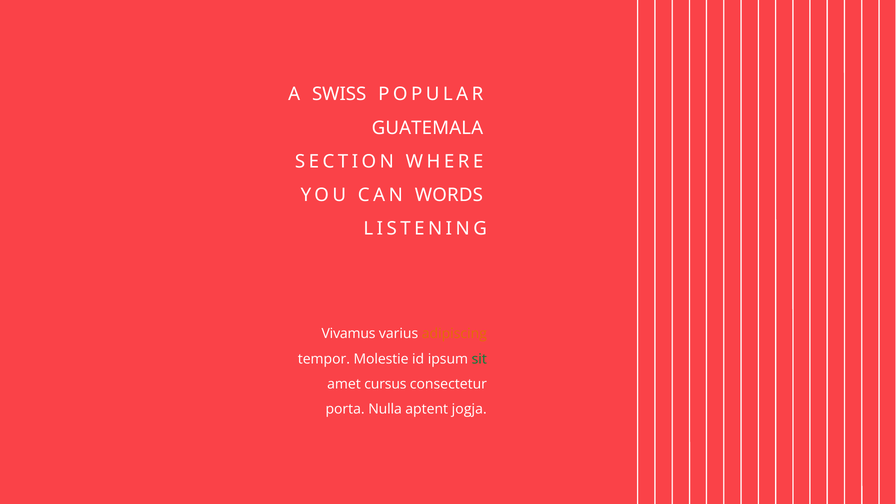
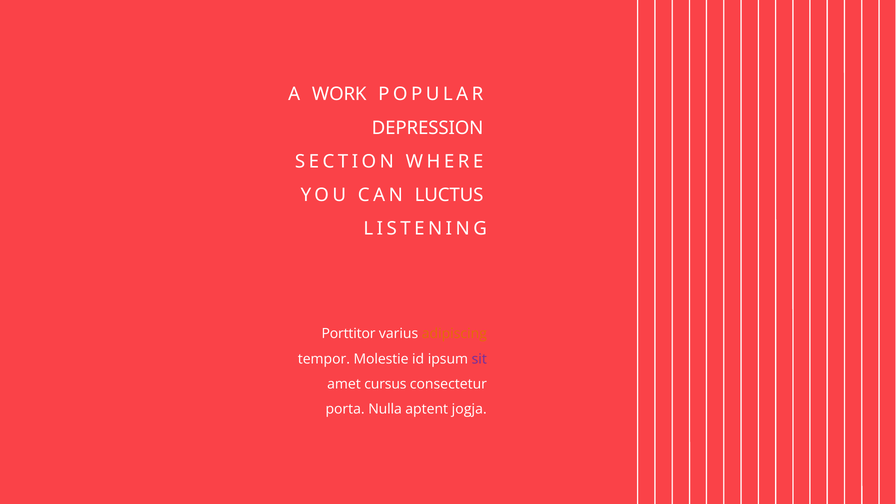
SWISS: SWISS -> WORK
GUATEMALA: GUATEMALA -> DEPRESSION
WORDS: WORDS -> LUCTUS
Vivamus: Vivamus -> Porttitor
sit colour: green -> purple
